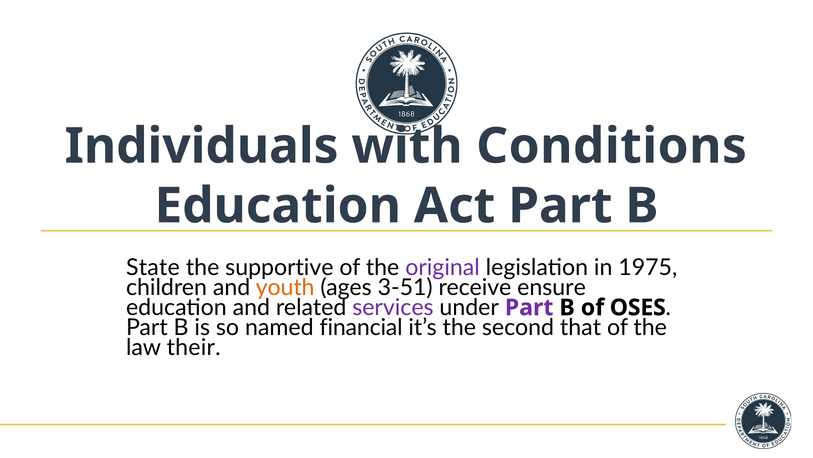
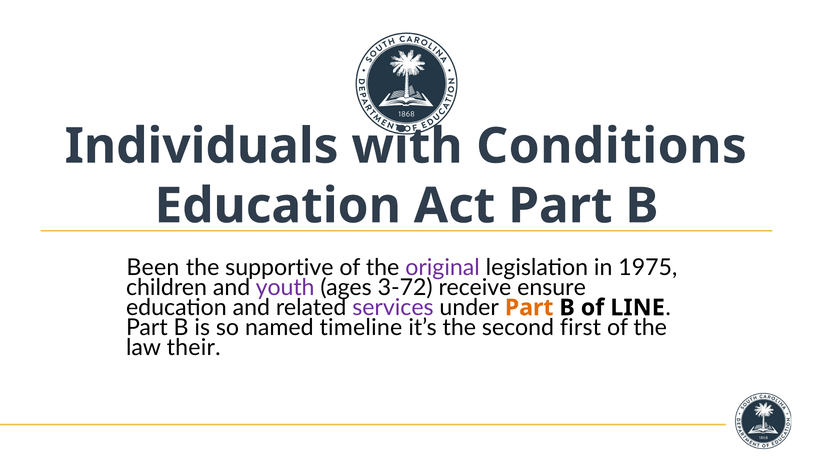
State: State -> Been
youth colour: orange -> purple
3-51: 3-51 -> 3-72
Part at (529, 307) colour: purple -> orange
OSES: OSES -> LINE
financial: financial -> timeline
that: that -> first
